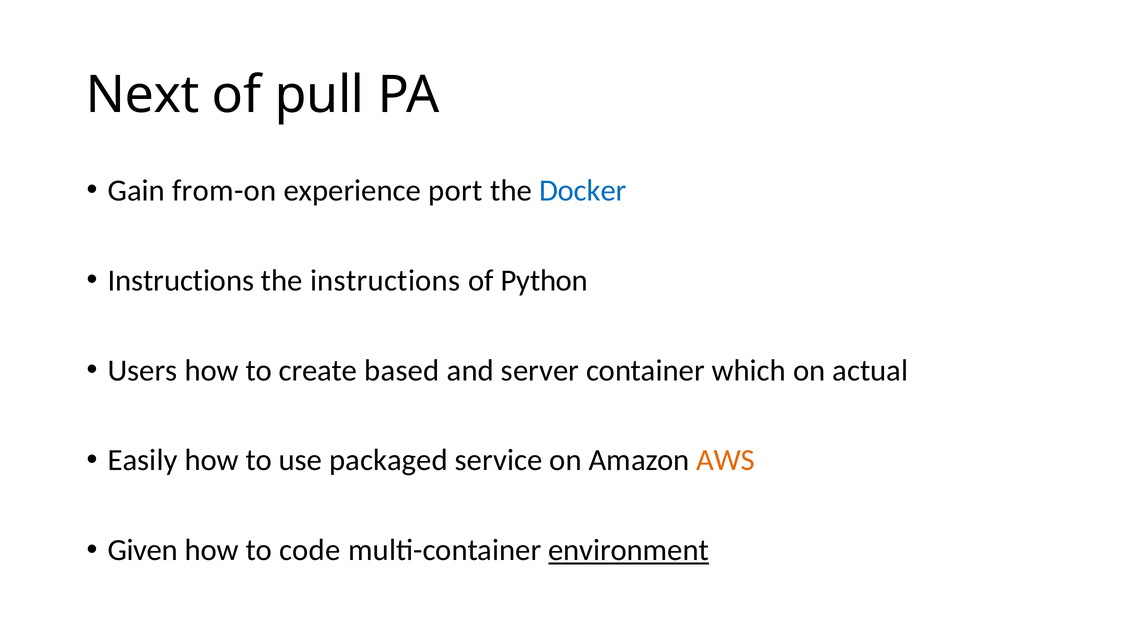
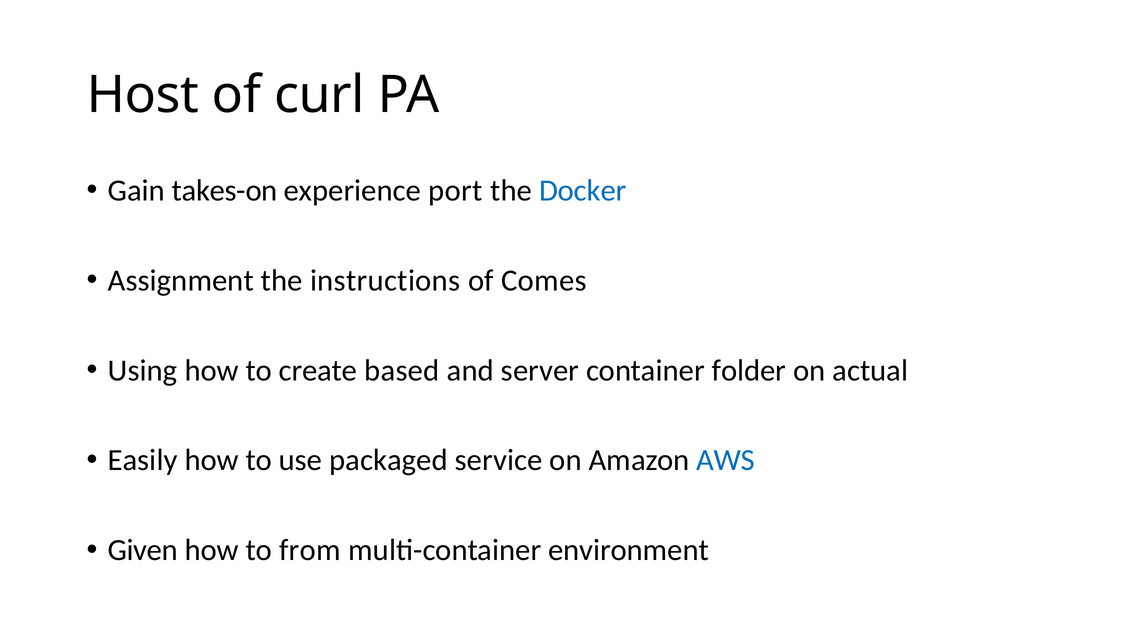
Next: Next -> Host
pull: pull -> curl
from-on: from-on -> takes-on
Instructions at (181, 281): Instructions -> Assignment
Python: Python -> Comes
Users: Users -> Using
which: which -> folder
AWS colour: orange -> blue
code: code -> from
environment underline: present -> none
